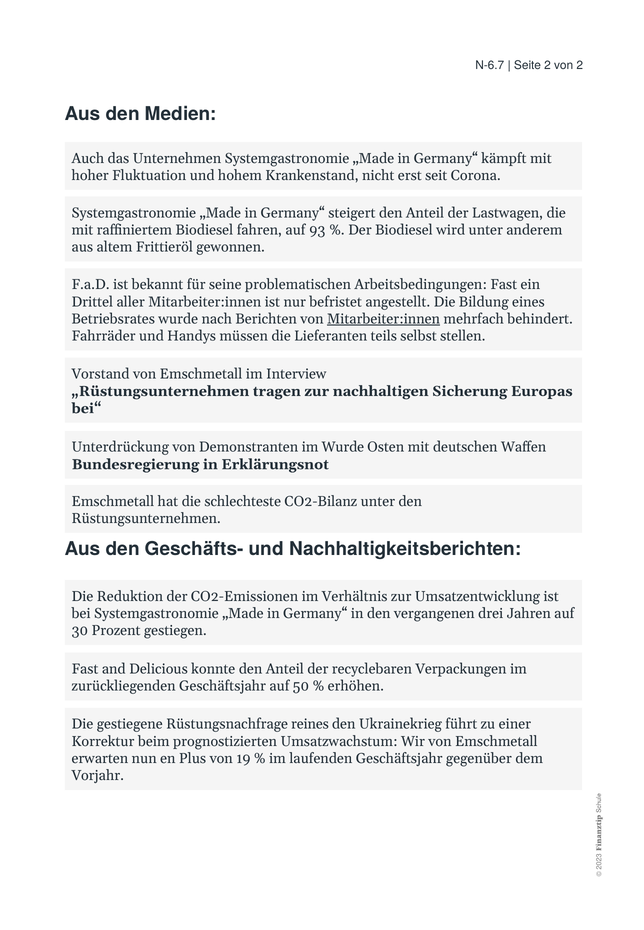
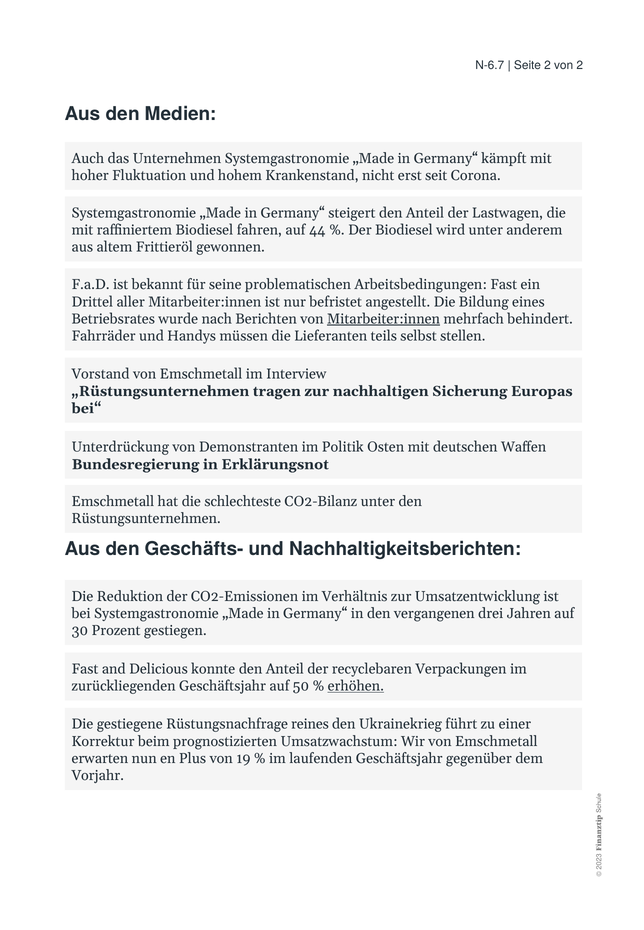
93: 93 -> 44
im Wurde: Wurde -> Politik
erhöhen underline: none -> present
